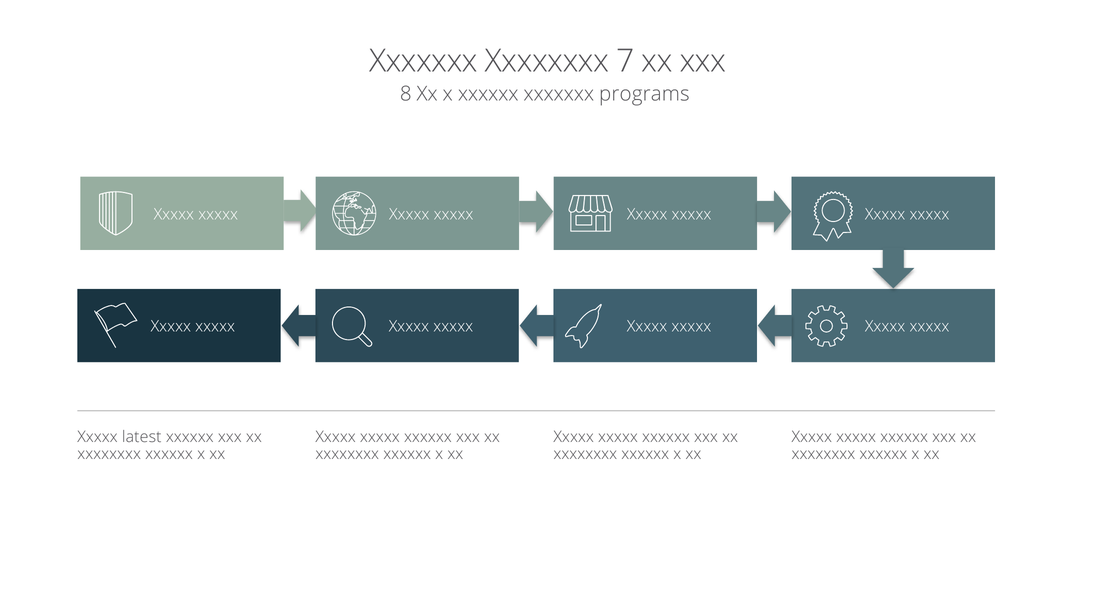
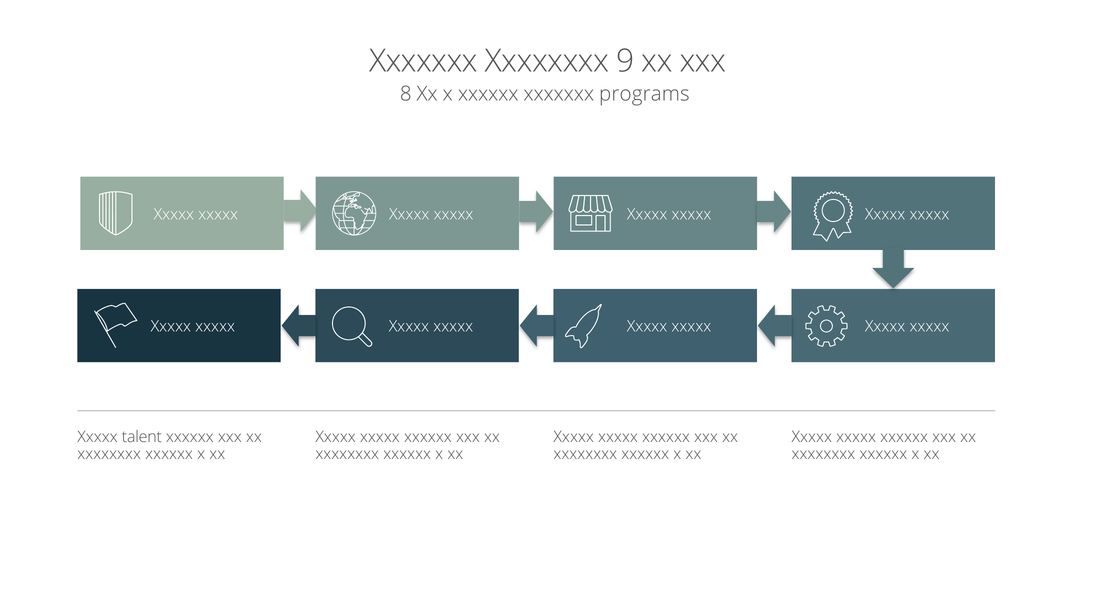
7: 7 -> 9
latest: latest -> talent
